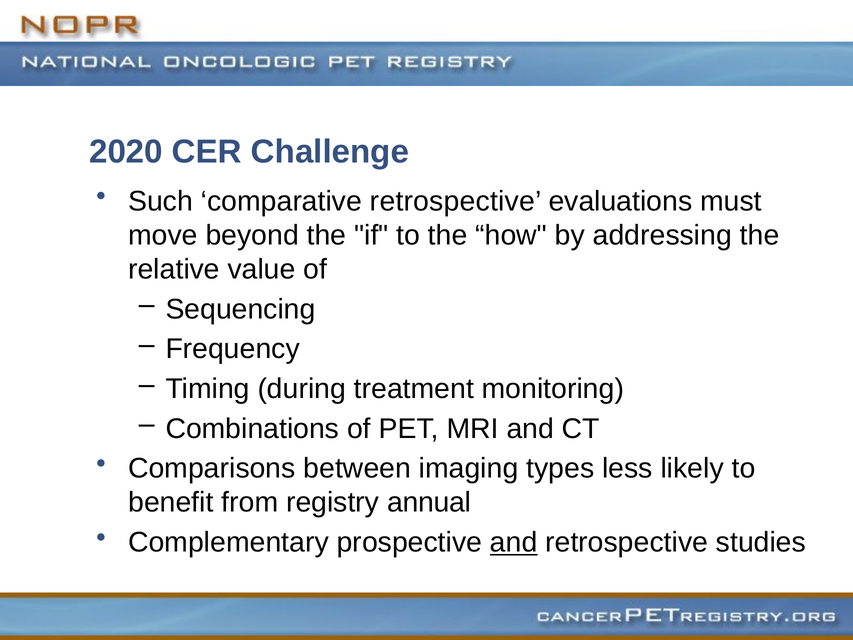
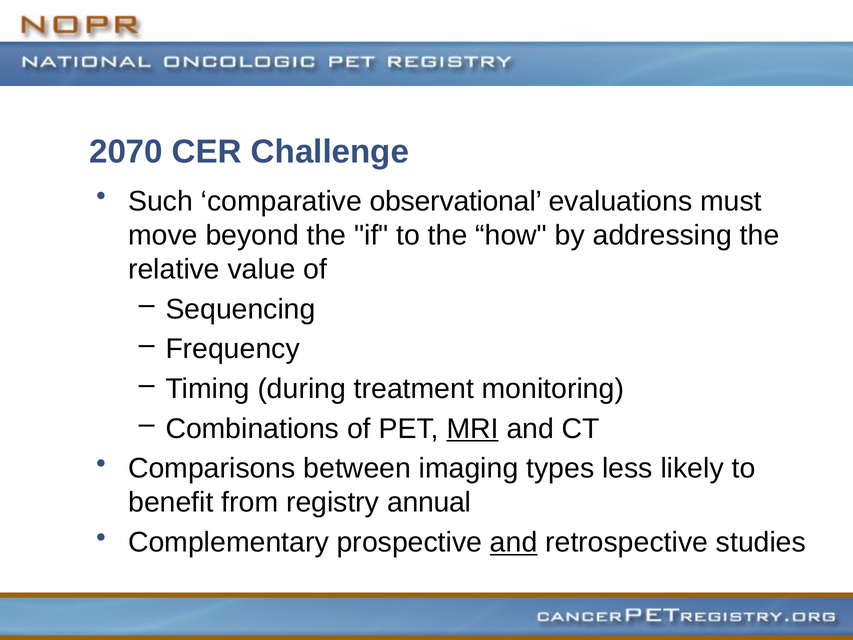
2020: 2020 -> 2070
comparative retrospective: retrospective -> observational
MRI underline: none -> present
